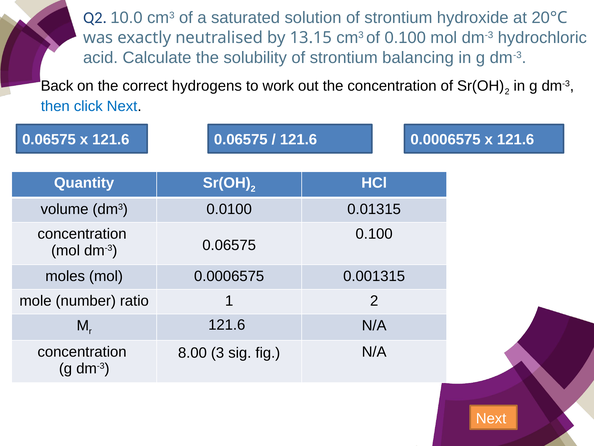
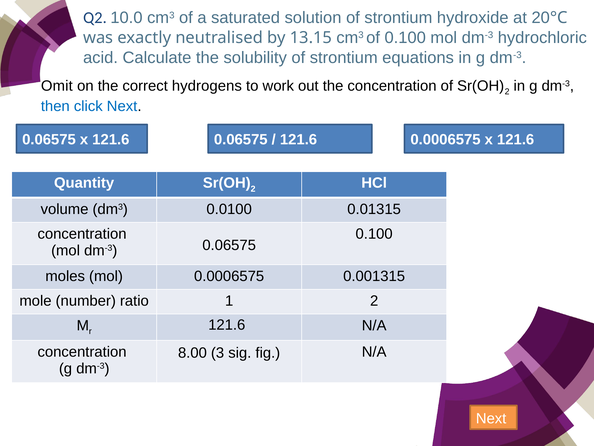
balancing: balancing -> equations
Back: Back -> Omit
